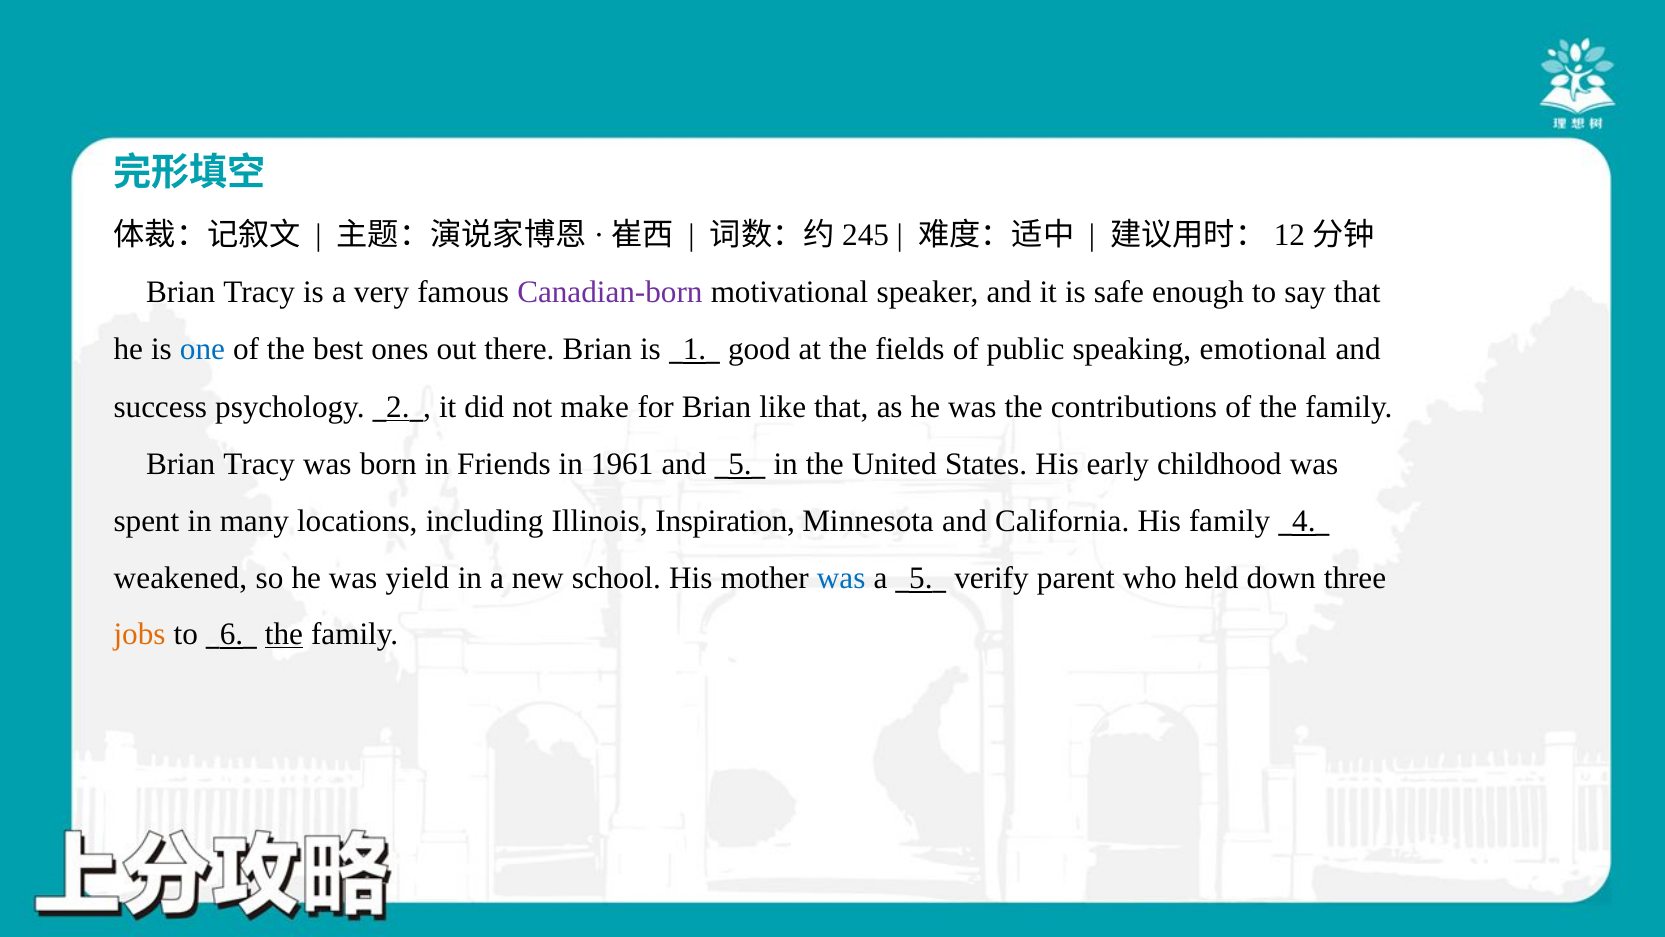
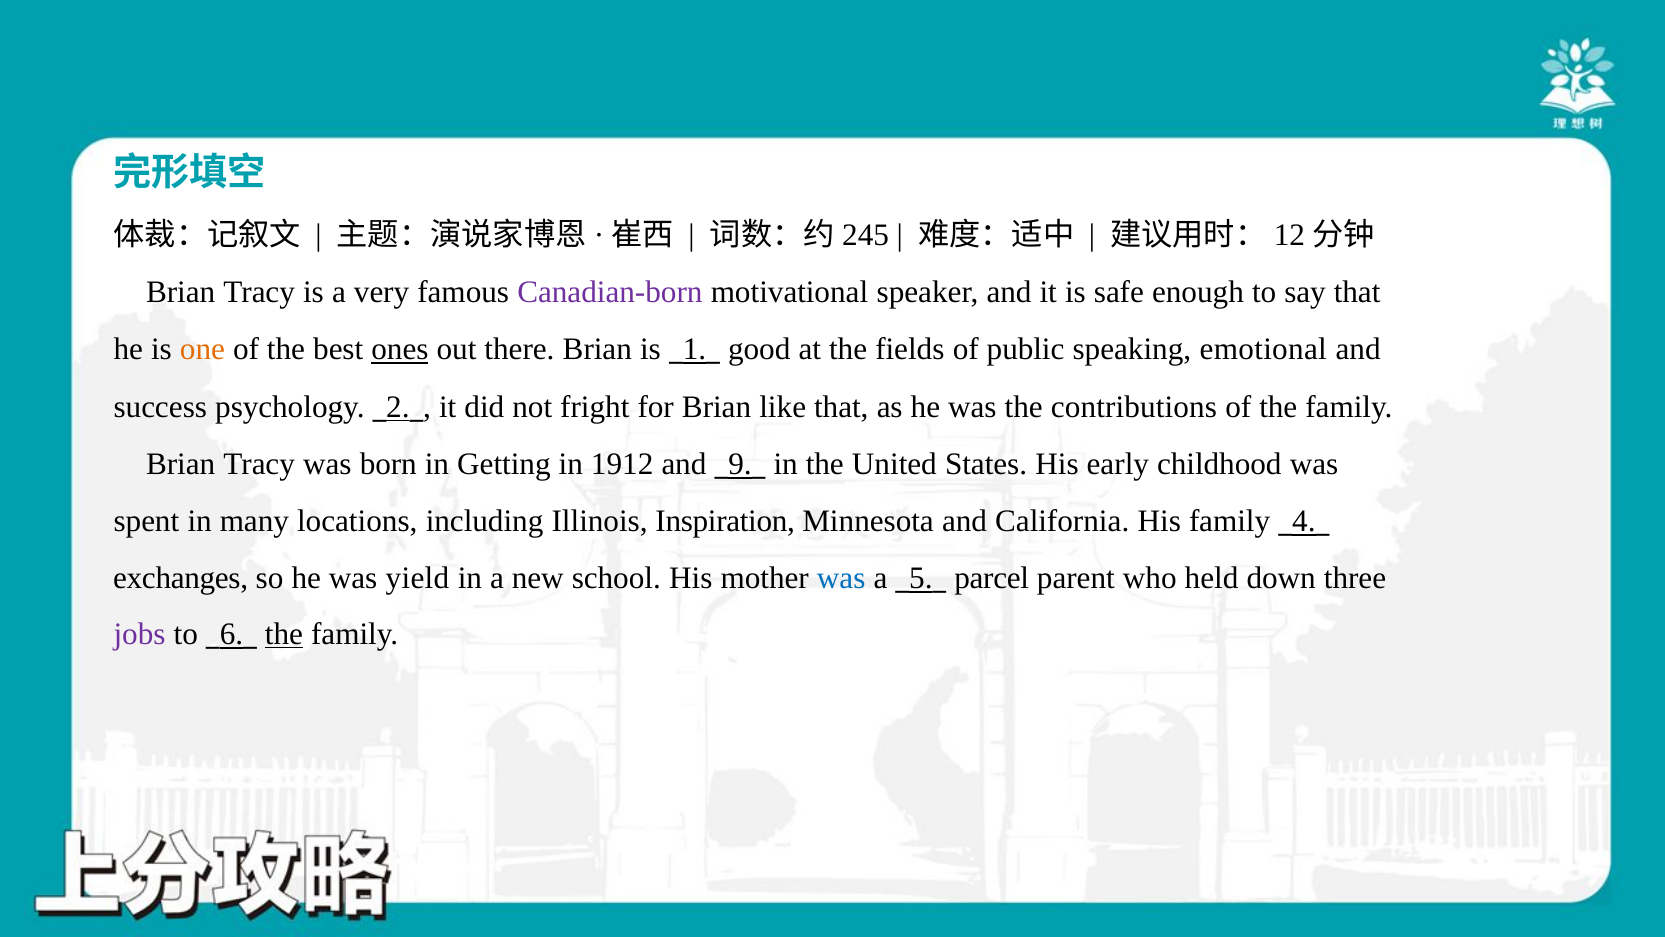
one colour: blue -> orange
ones underline: none -> present
make: make -> fright
Friends: Friends -> Getting
1961: 1961 -> 1912
5 at (740, 464): 5 -> 9
weakened: weakened -> exchanges
verify: verify -> parcel
jobs colour: orange -> purple
